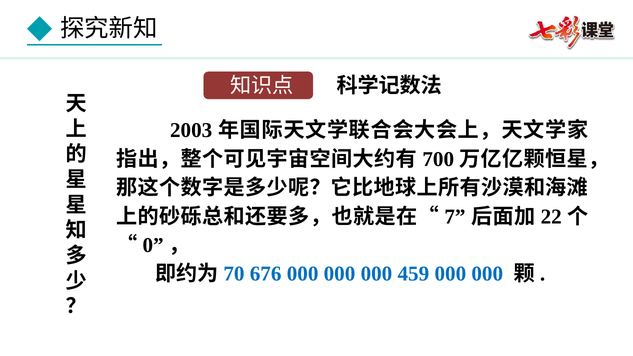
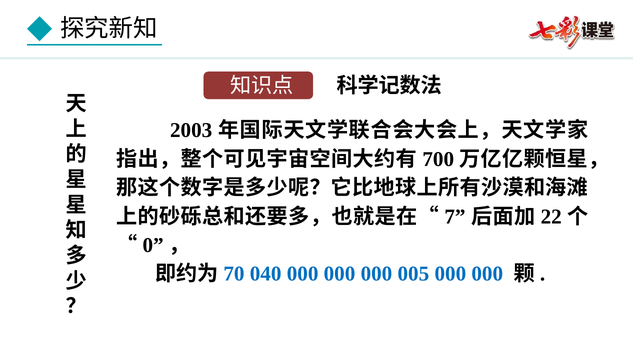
676: 676 -> 040
459: 459 -> 005
